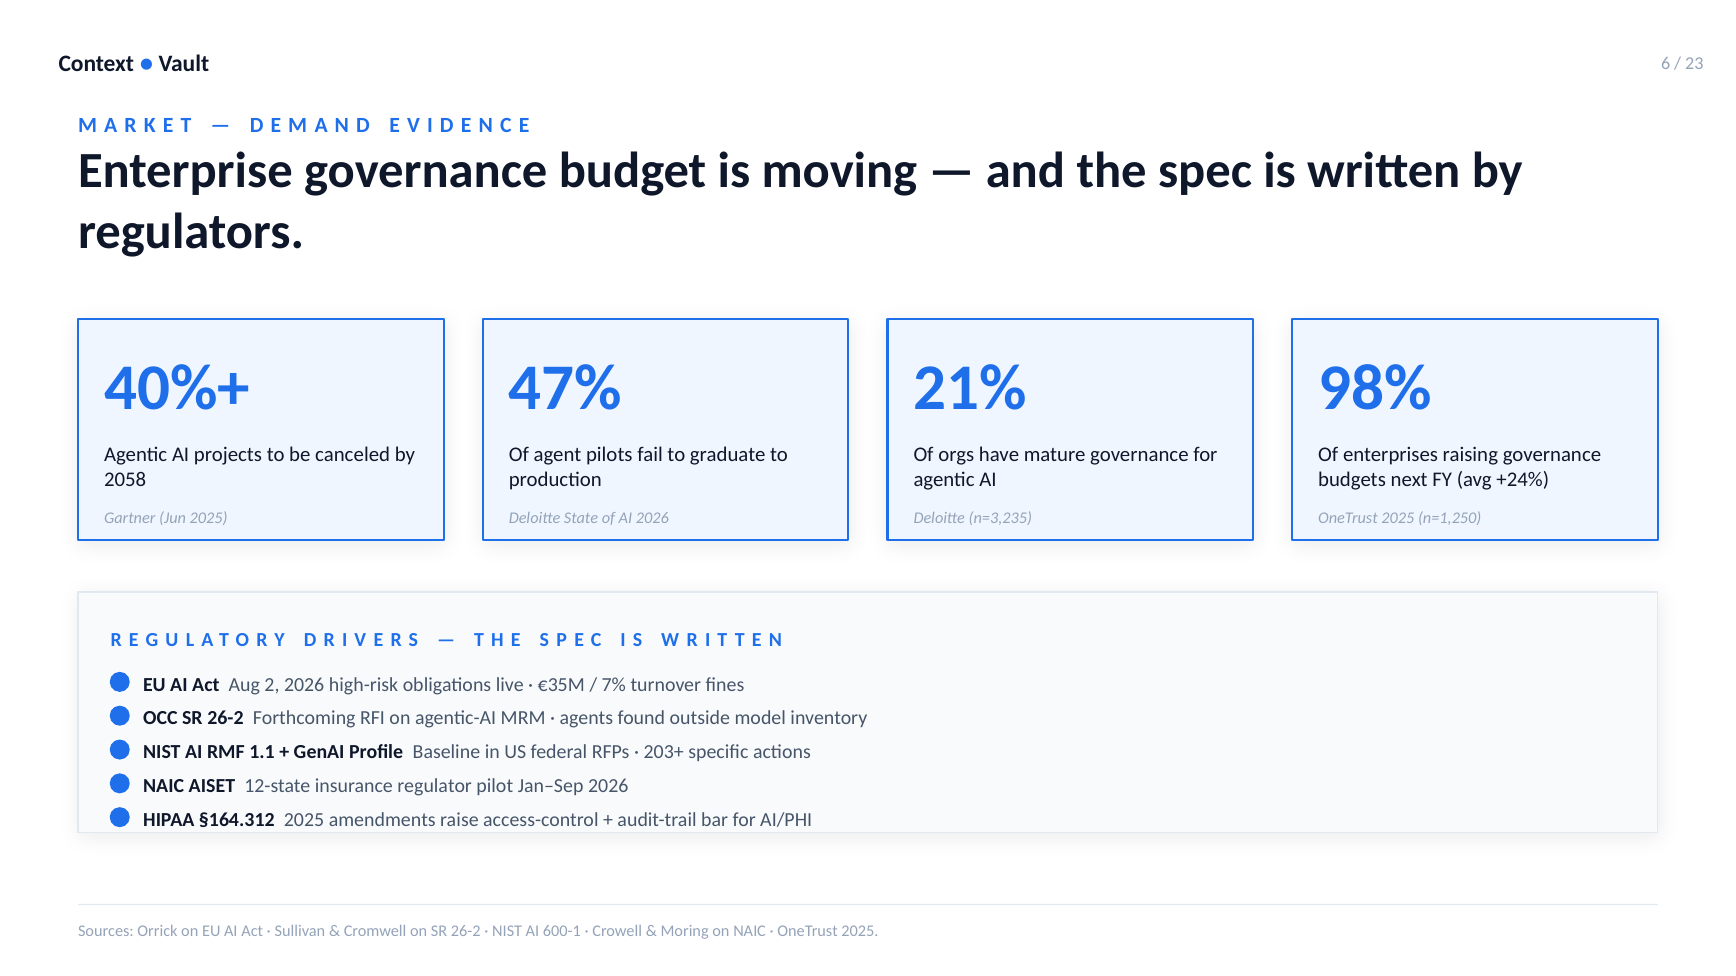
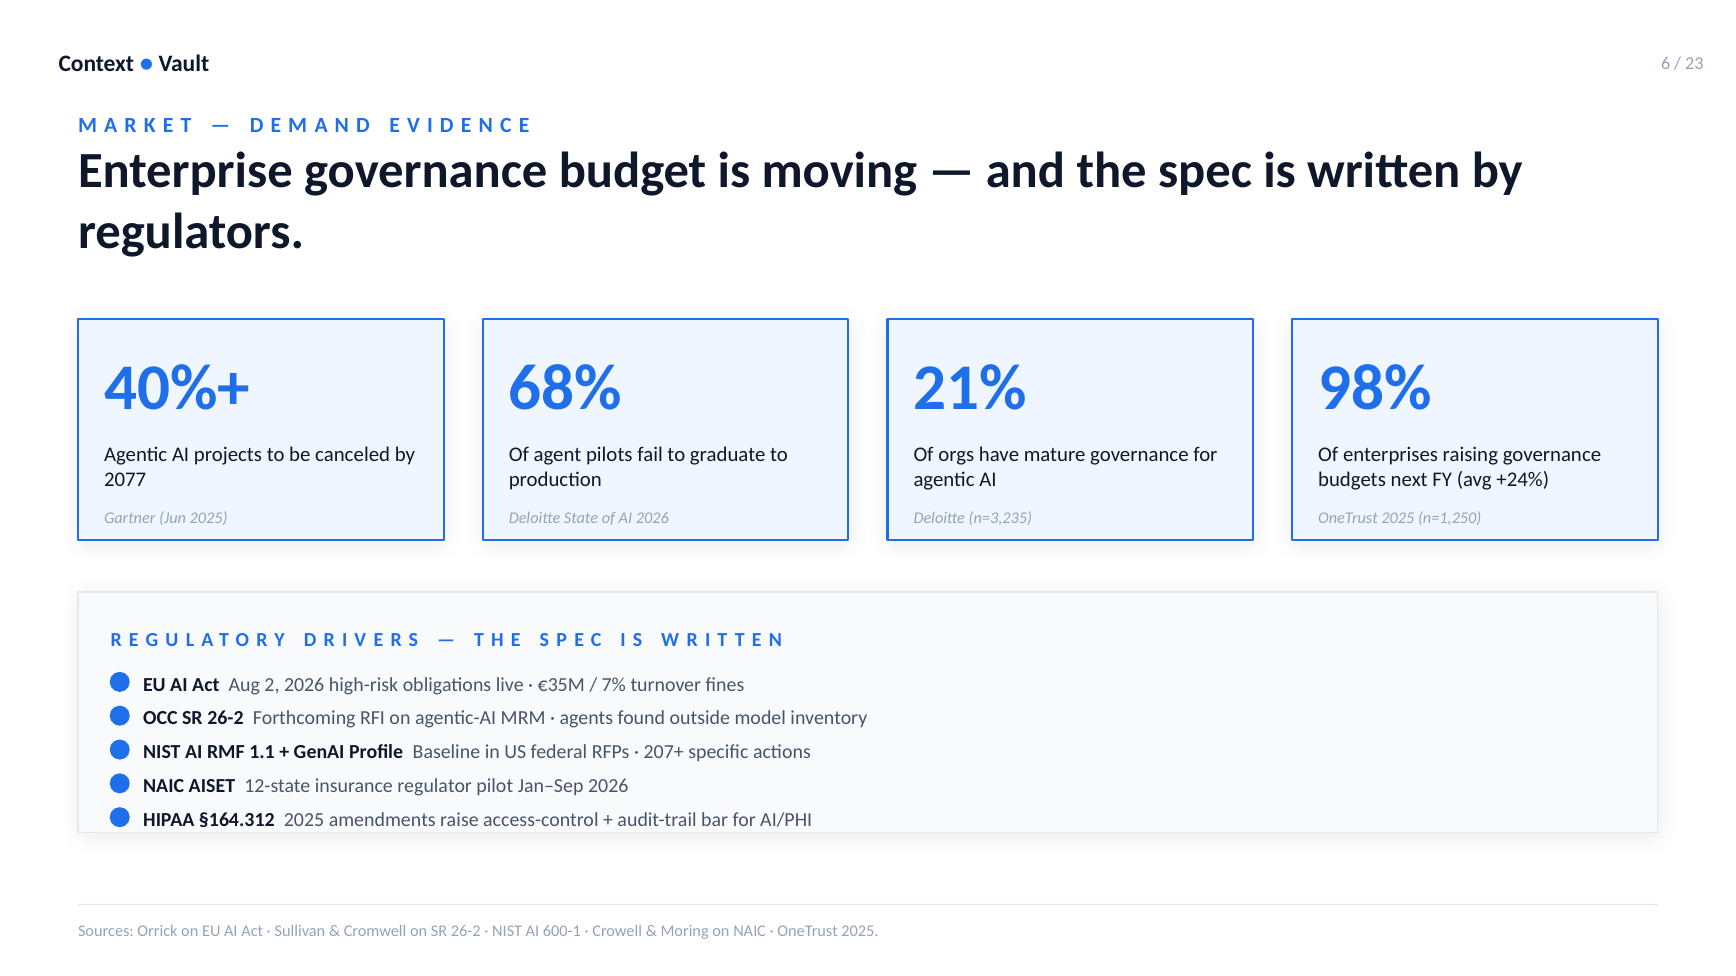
47%: 47% -> 68%
2058: 2058 -> 2077
203+: 203+ -> 207+
